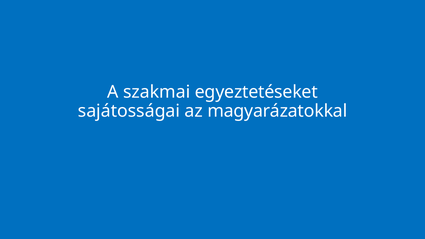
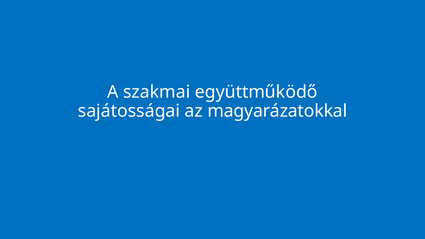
egyeztetéseket: egyeztetéseket -> együttműködő
